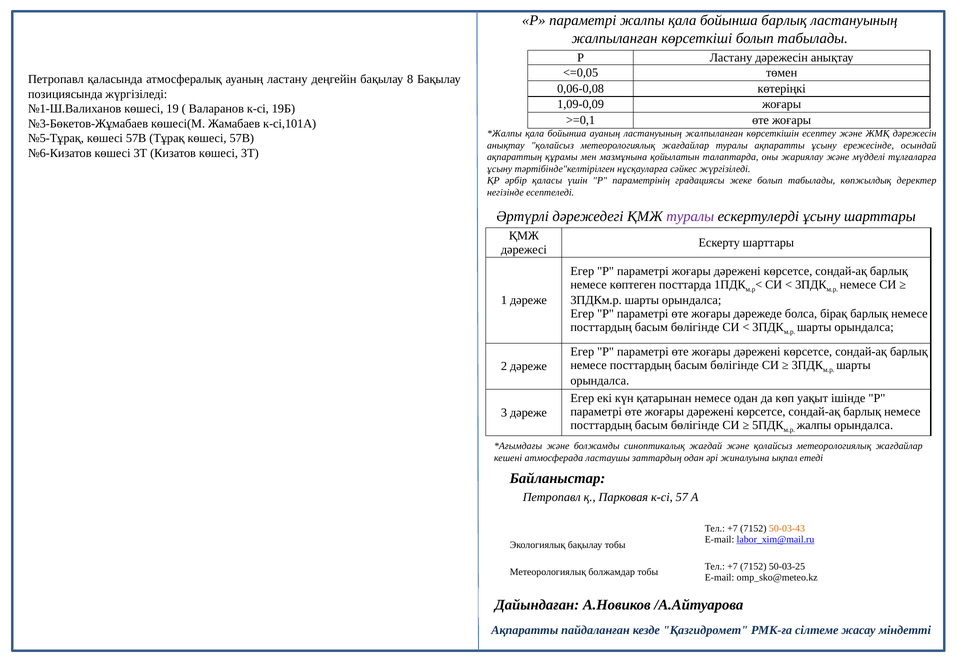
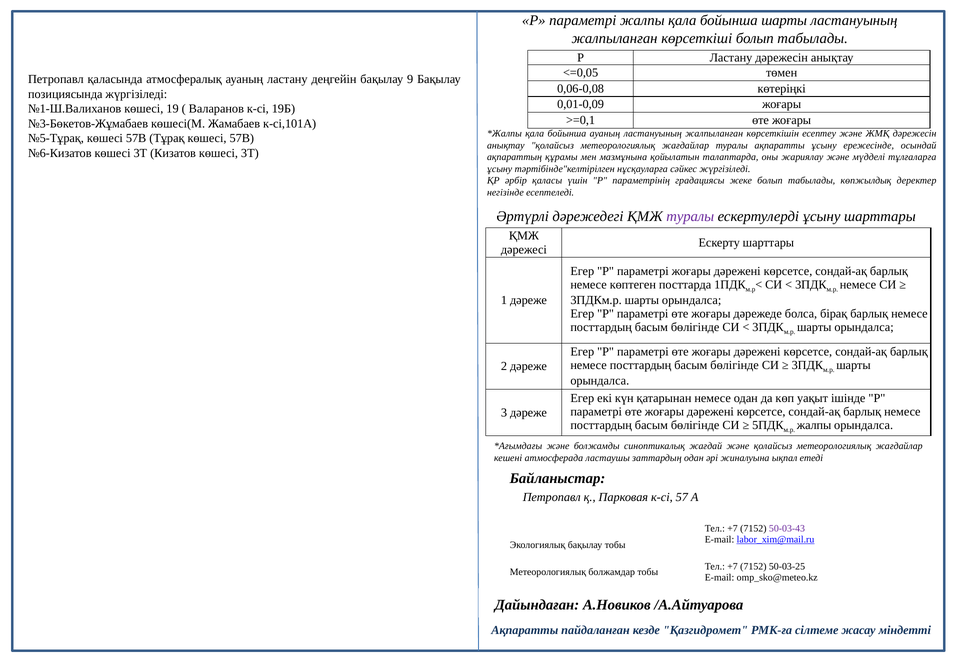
бойынша барлық: барлық -> шарты
8: 8 -> 9
1,09-0,09: 1,09-0,09 -> 0,01-0,09
50-03-43 colour: orange -> purple
